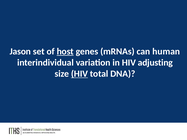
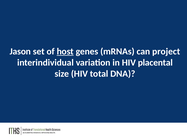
human: human -> project
adjusting: adjusting -> placental
HIV at (79, 74) underline: present -> none
